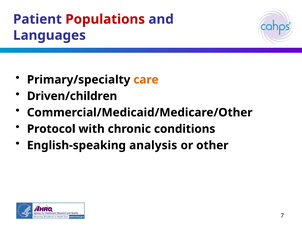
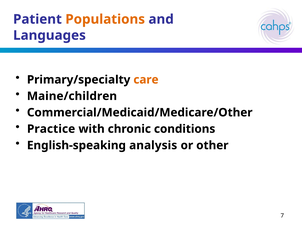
Populations colour: red -> orange
Driven/children: Driven/children -> Maine/children
Protocol: Protocol -> Practice
